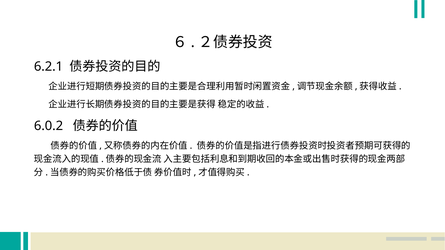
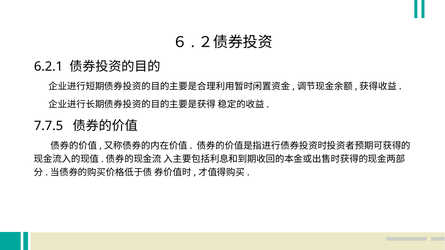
6.0.2: 6.0.2 -> 7.7.5
